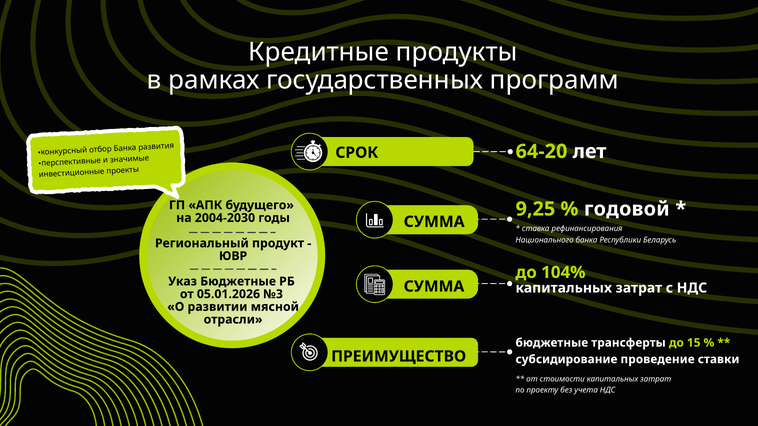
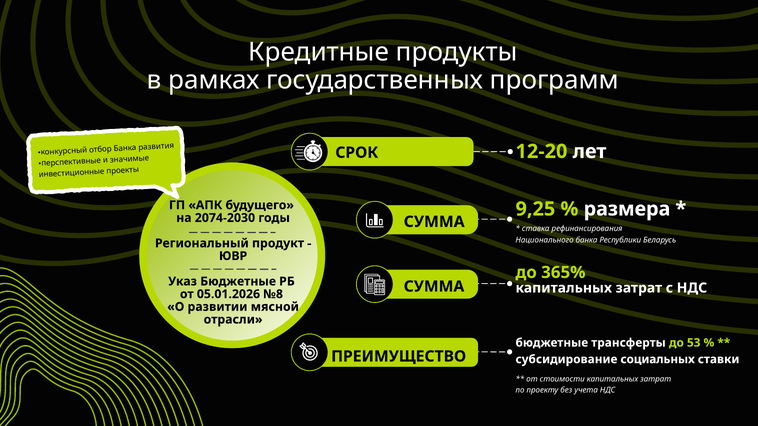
64-20: 64-20 -> 12-20
годовой: годовой -> размера
2004-2030: 2004-2030 -> 2074-2030
104%: 104% -> 365%
№3: №3 -> №8
15: 15 -> 53
проведение: проведение -> социальных
